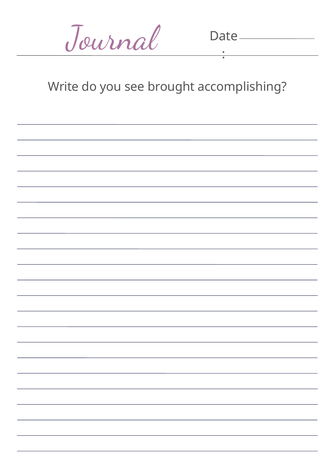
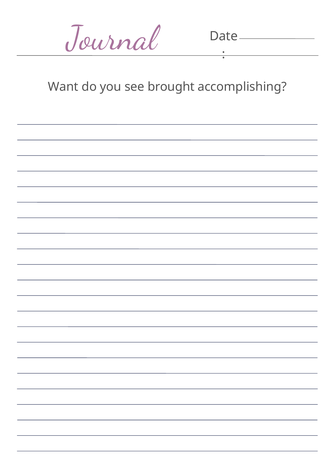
Write: Write -> Want
